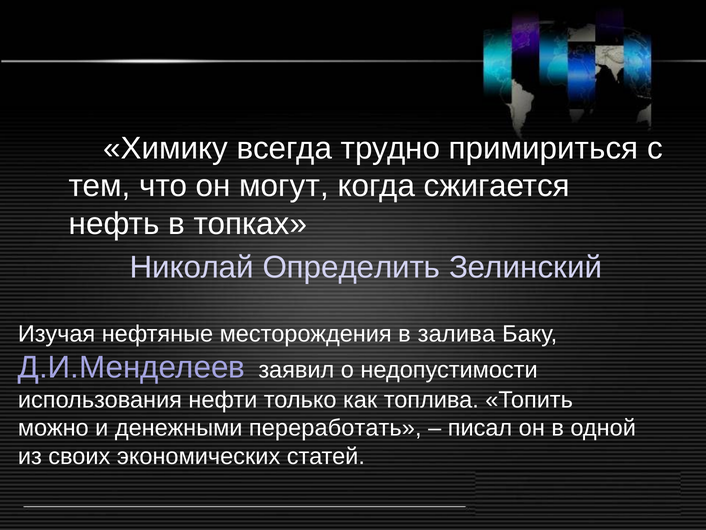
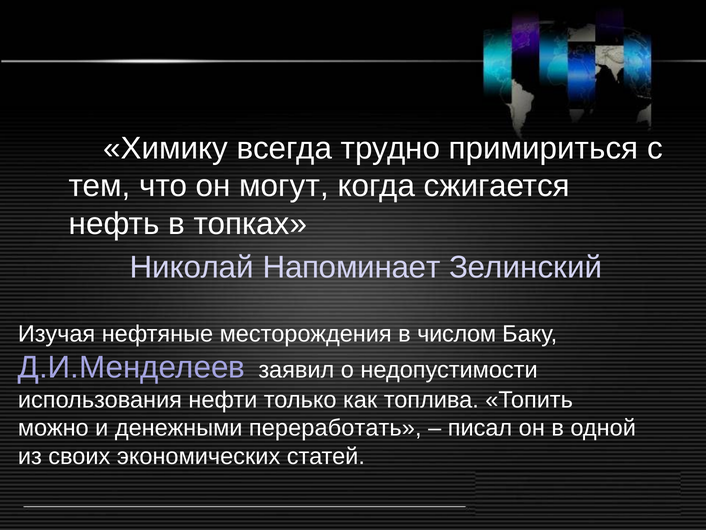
Определить: Определить -> Напоминает
залива: залива -> числом
